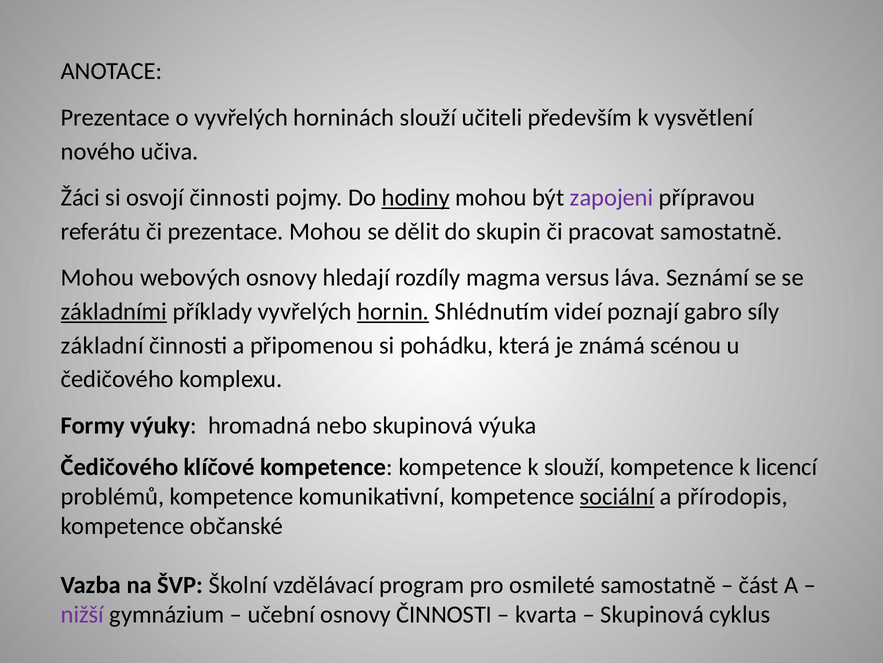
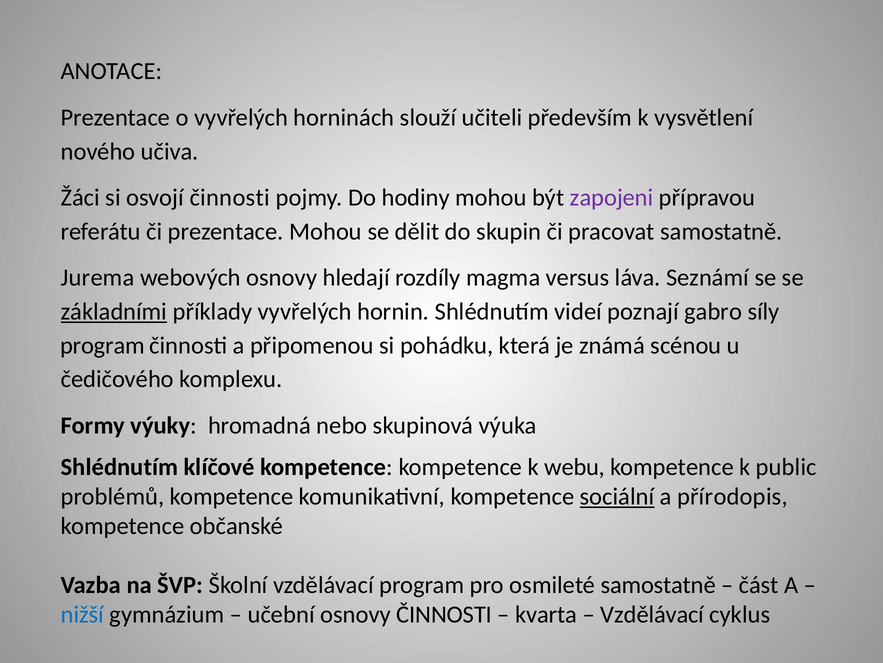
hodiny underline: present -> none
Mohou at (98, 277): Mohou -> Jurema
hornin underline: present -> none
základní at (102, 345): základní -> program
Čedičového at (120, 467): Čedičového -> Shlédnutím
k slouží: slouží -> webu
licencí: licencí -> public
nižší colour: purple -> blue
Skupinová at (652, 614): Skupinová -> Vzdělávací
